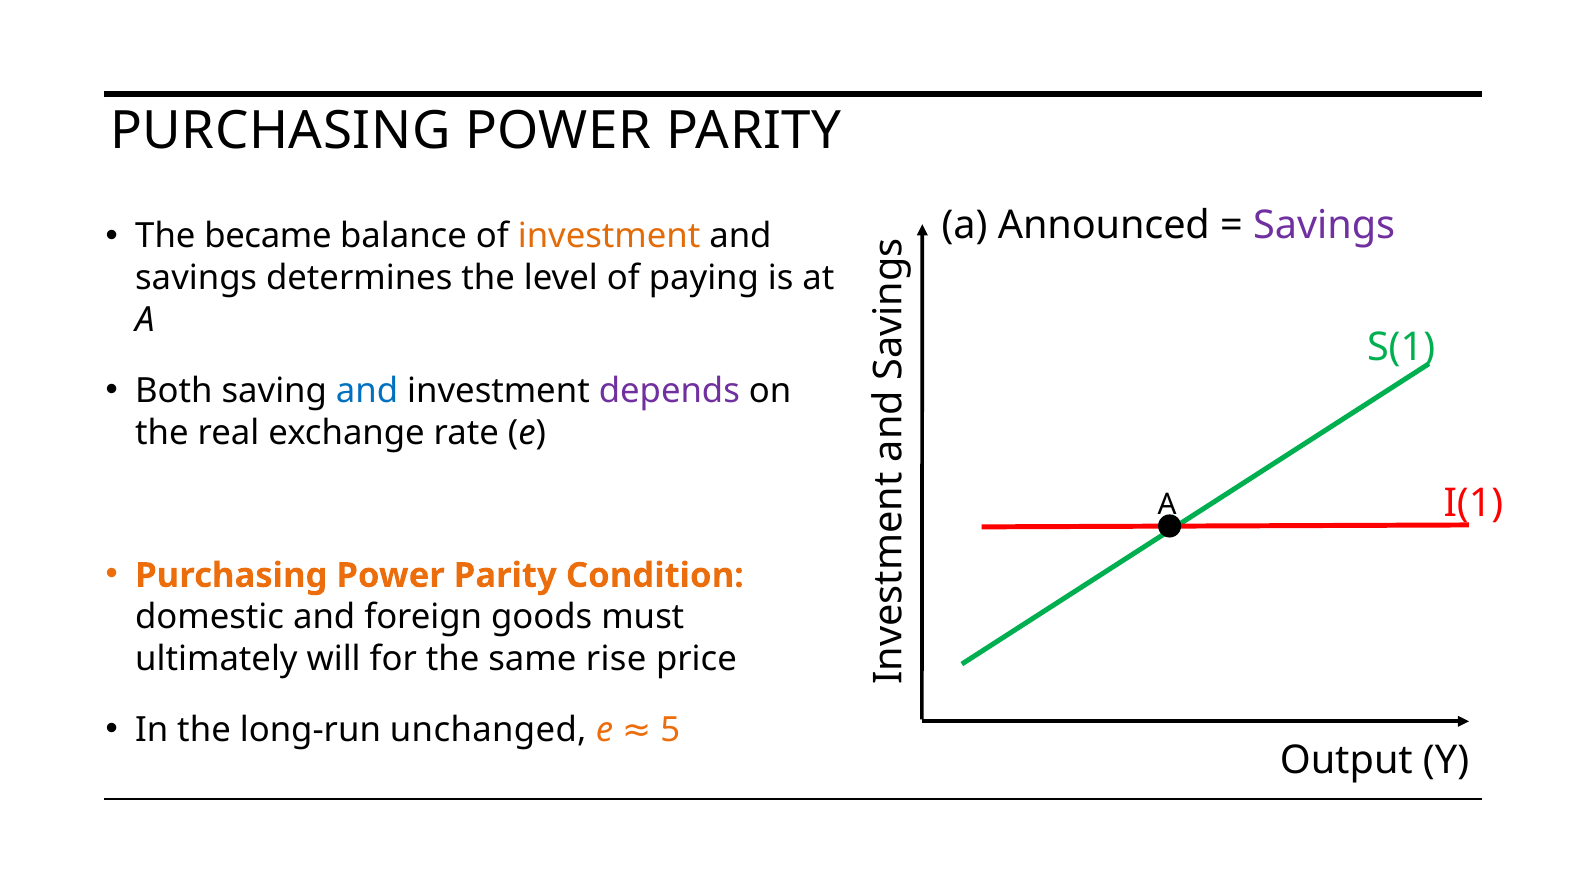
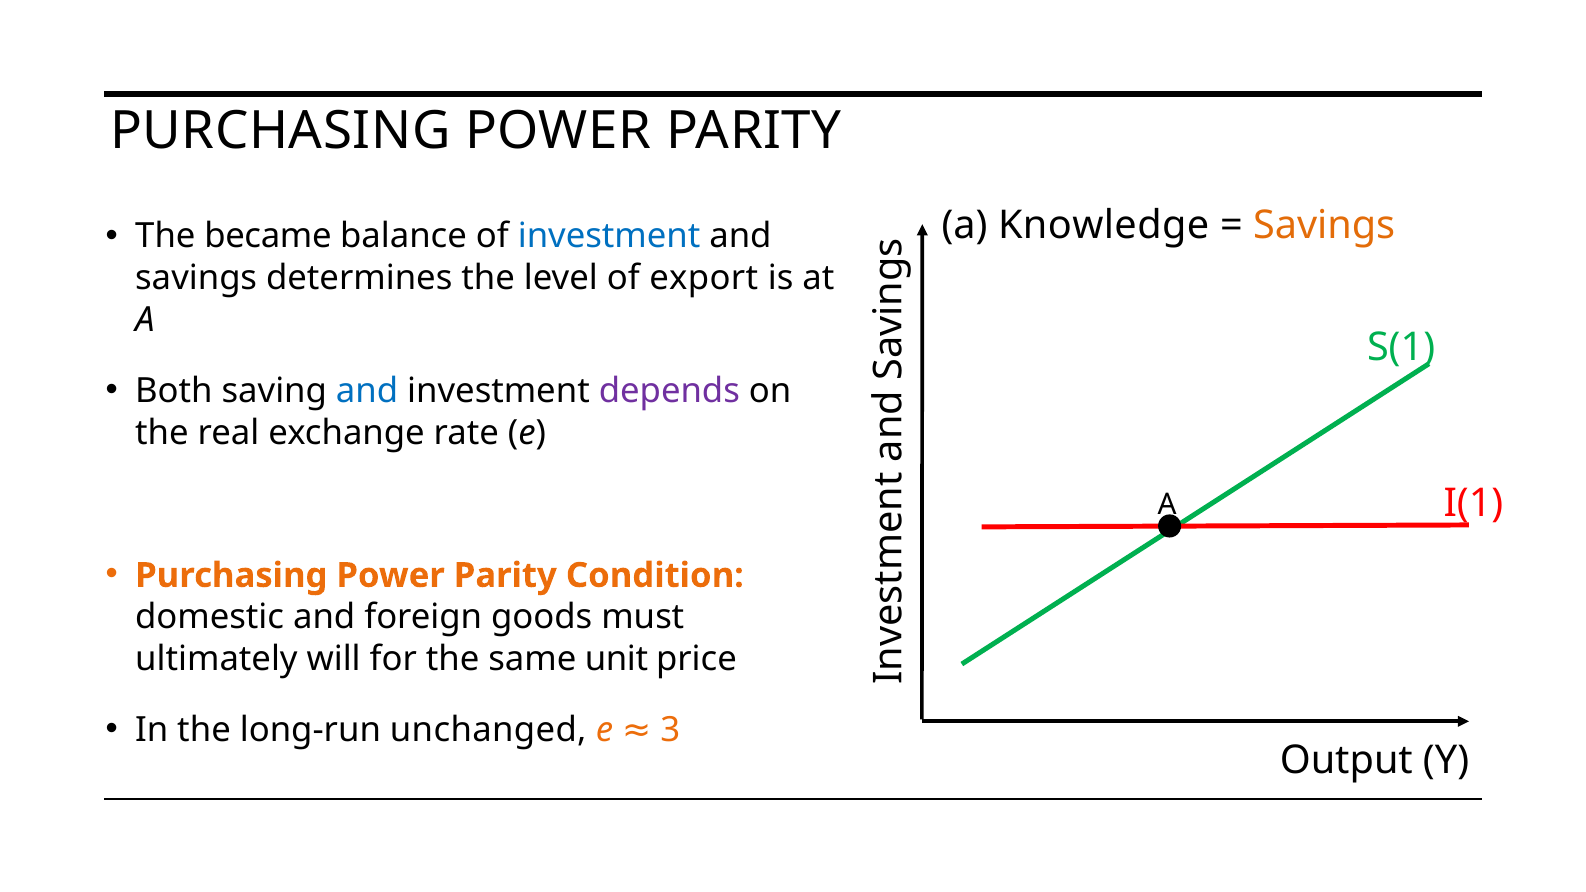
Announced: Announced -> Knowledge
Savings at (1324, 226) colour: purple -> orange
investment at (609, 237) colour: orange -> blue
paying: paying -> export
rise: rise -> unit
5: 5 -> 3
